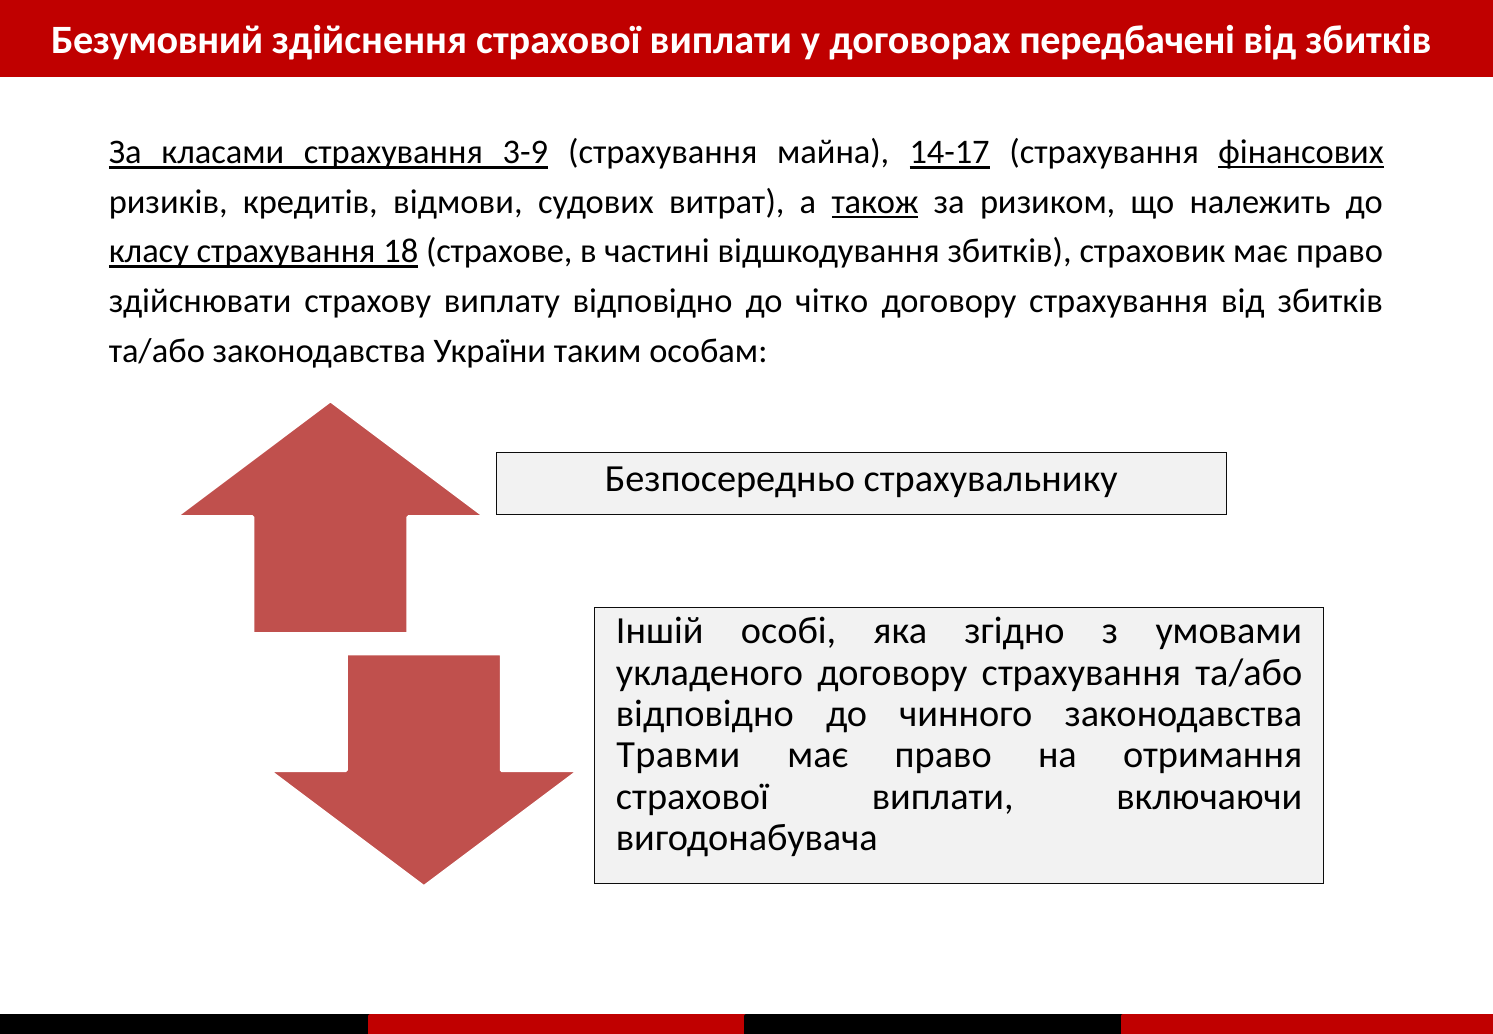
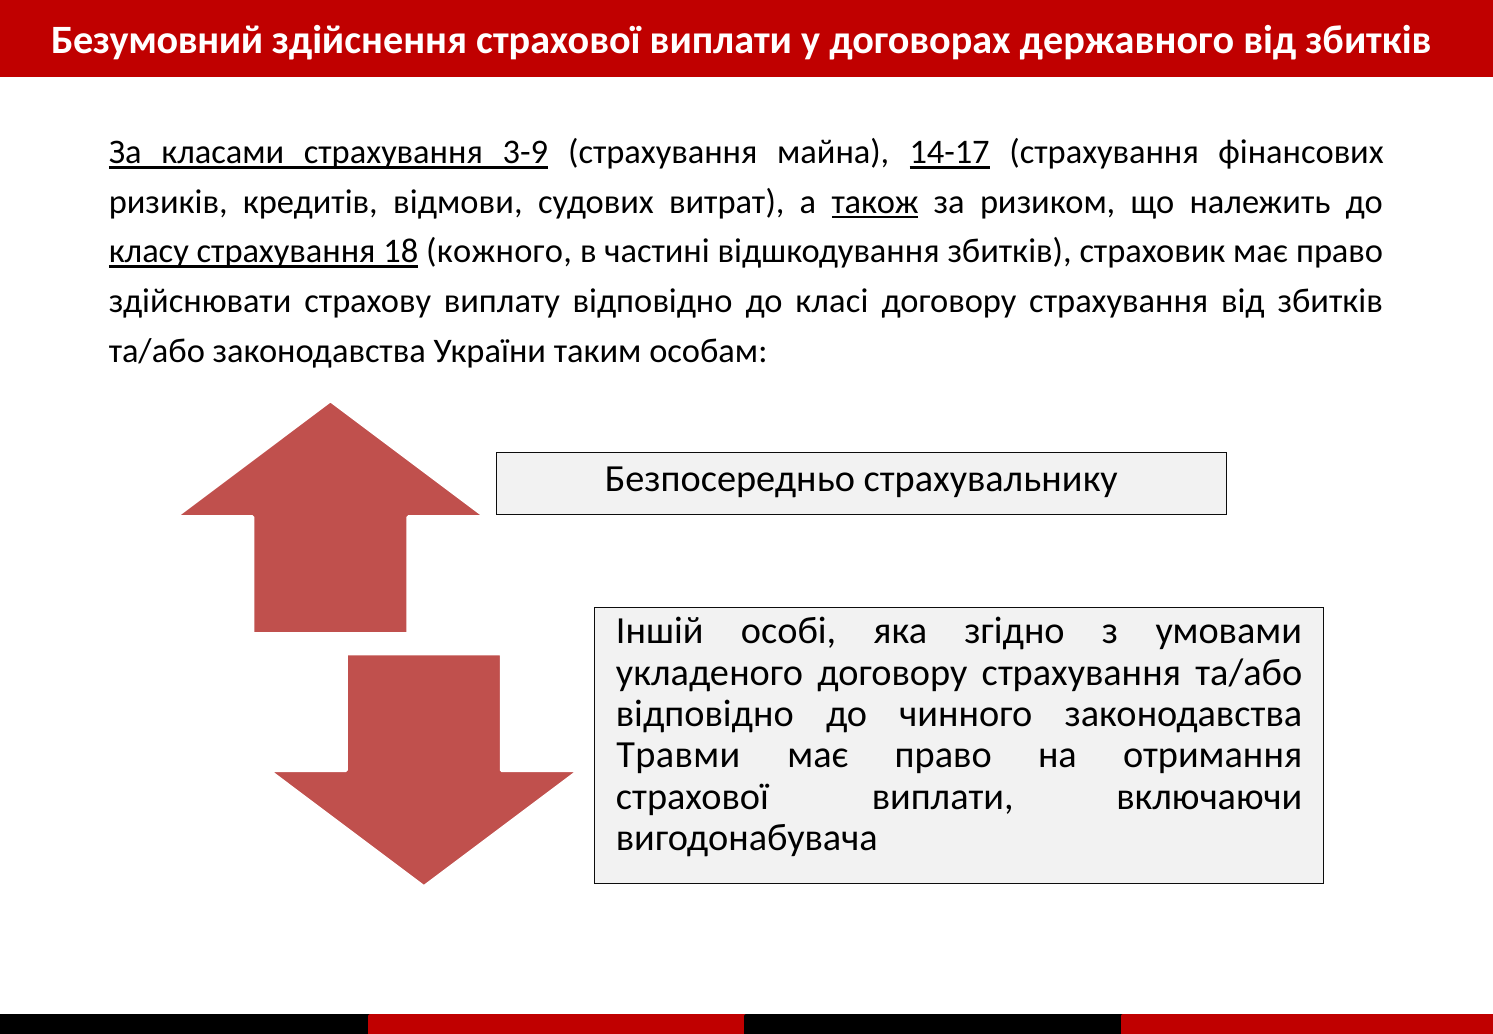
передбачені: передбачені -> державного
фінансових underline: present -> none
страхове: страхове -> кожного
чітко: чітко -> класі
